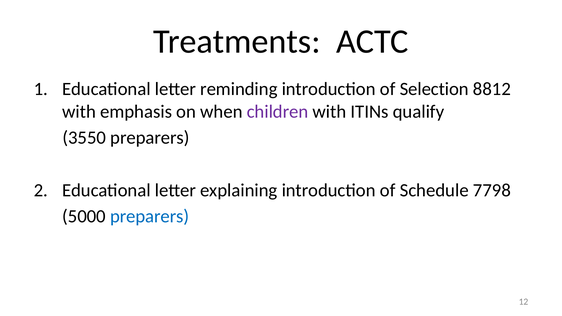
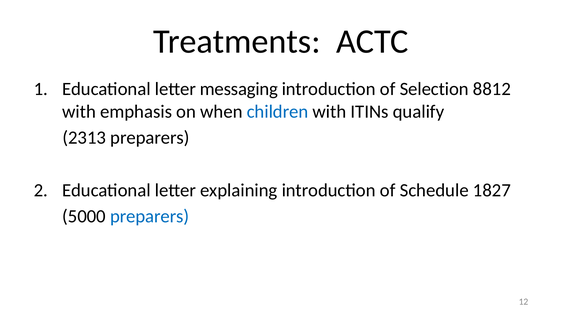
reminding: reminding -> messaging
children colour: purple -> blue
3550: 3550 -> 2313
7798: 7798 -> 1827
